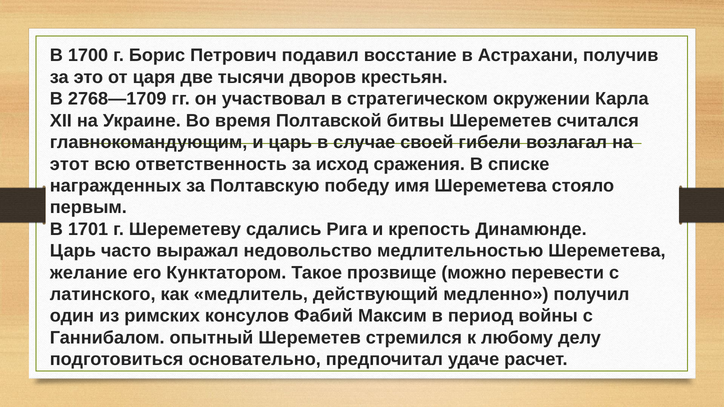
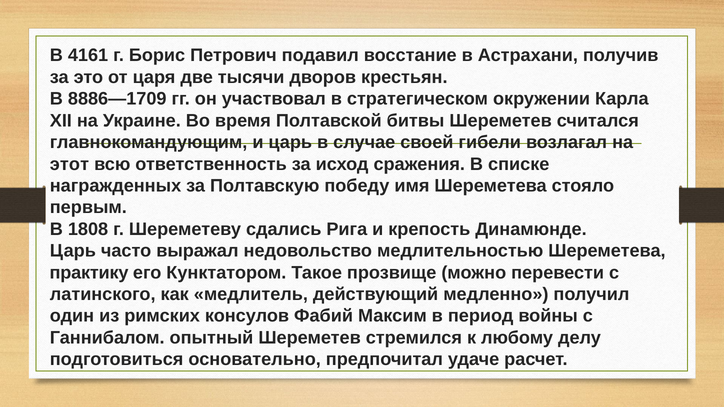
1700: 1700 -> 4161
2768—1709: 2768—1709 -> 8886—1709
1701: 1701 -> 1808
желание: желание -> практику
